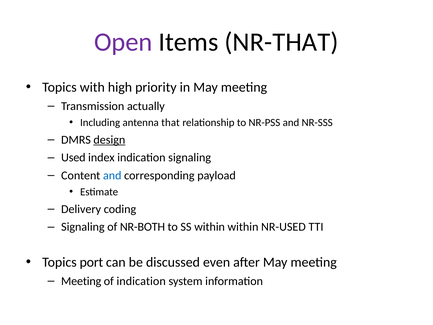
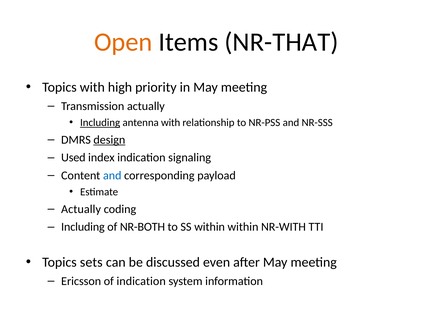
Open colour: purple -> orange
Including at (100, 122) underline: none -> present
antenna that: that -> with
Delivery at (81, 209): Delivery -> Actually
Signaling at (83, 227): Signaling -> Including
NR-USED: NR-USED -> NR-WITH
port: port -> sets
Meeting at (81, 281): Meeting -> Ericsson
